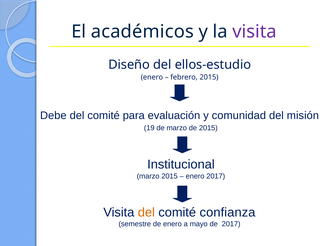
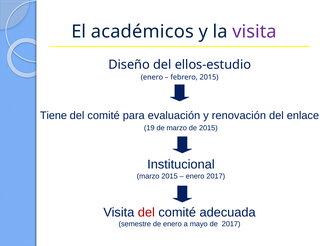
Debe: Debe -> Tiene
comunidad: comunidad -> renovación
misión: misión -> enlace
del at (146, 213) colour: orange -> red
confianza: confianza -> adecuada
